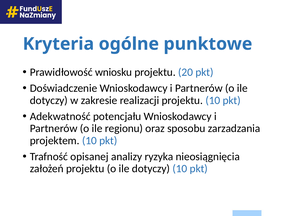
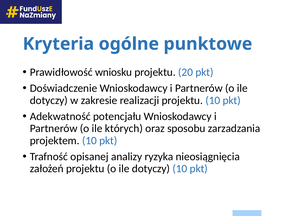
regionu: regionu -> których
